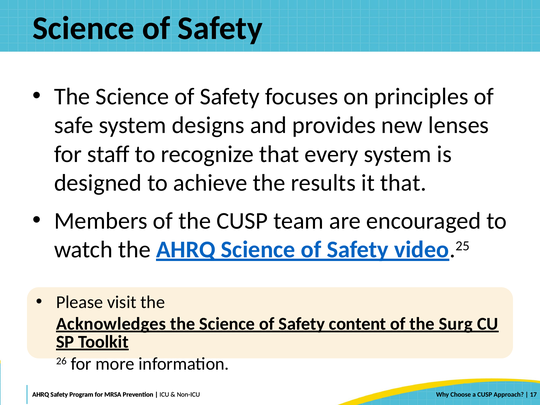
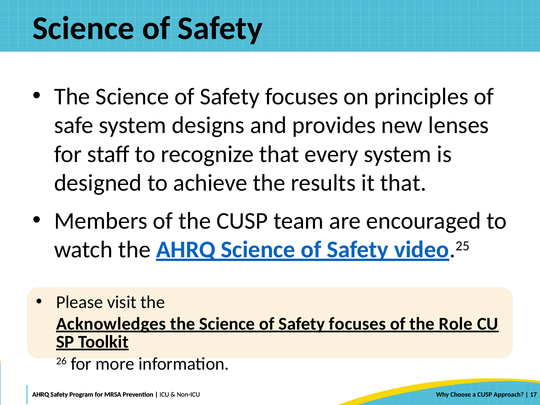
content at (358, 324): content -> focuses
Surg: Surg -> Role
